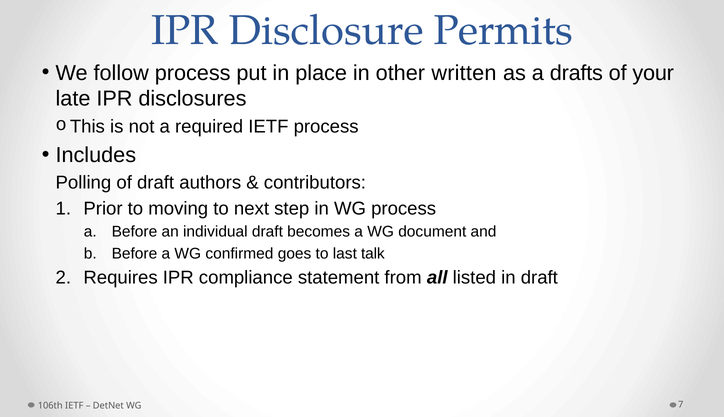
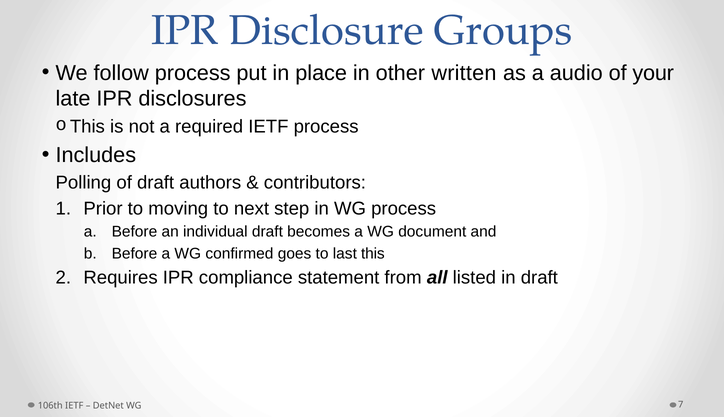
Permits: Permits -> Groups
drafts: drafts -> audio
talk: talk -> this
